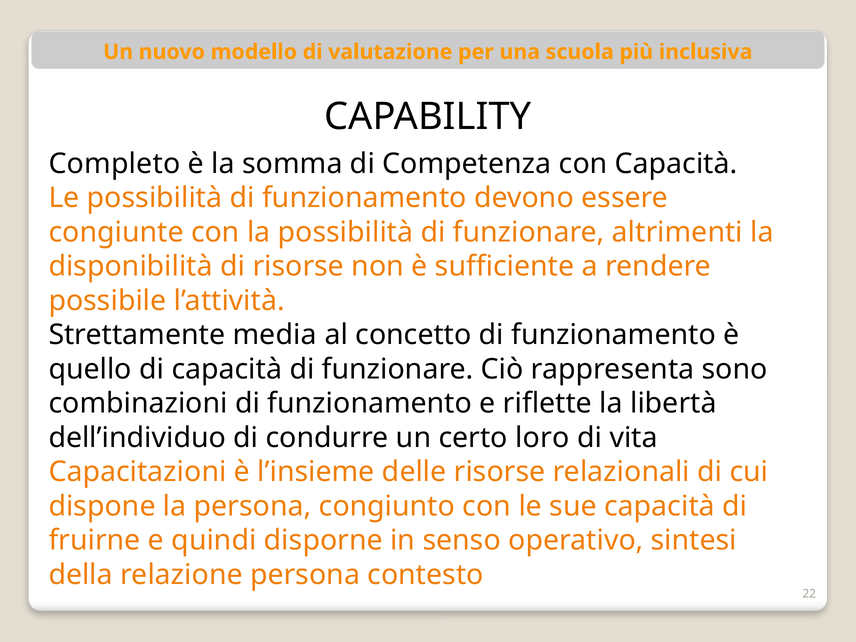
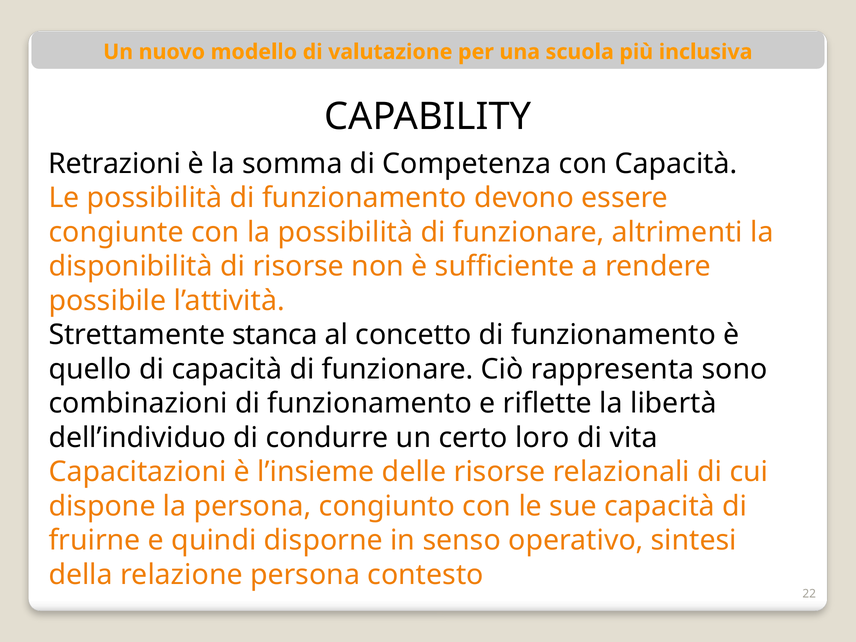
Completo: Completo -> Retrazioni
media: media -> stanca
